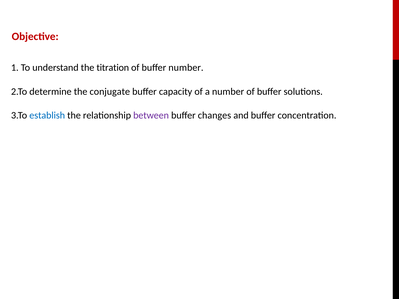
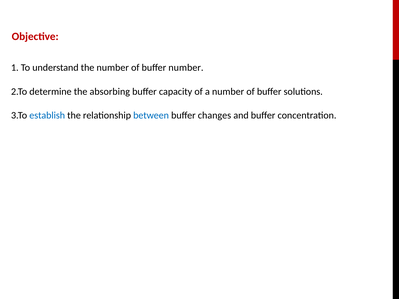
the titration: titration -> number
conjugate: conjugate -> absorbing
between colour: purple -> blue
